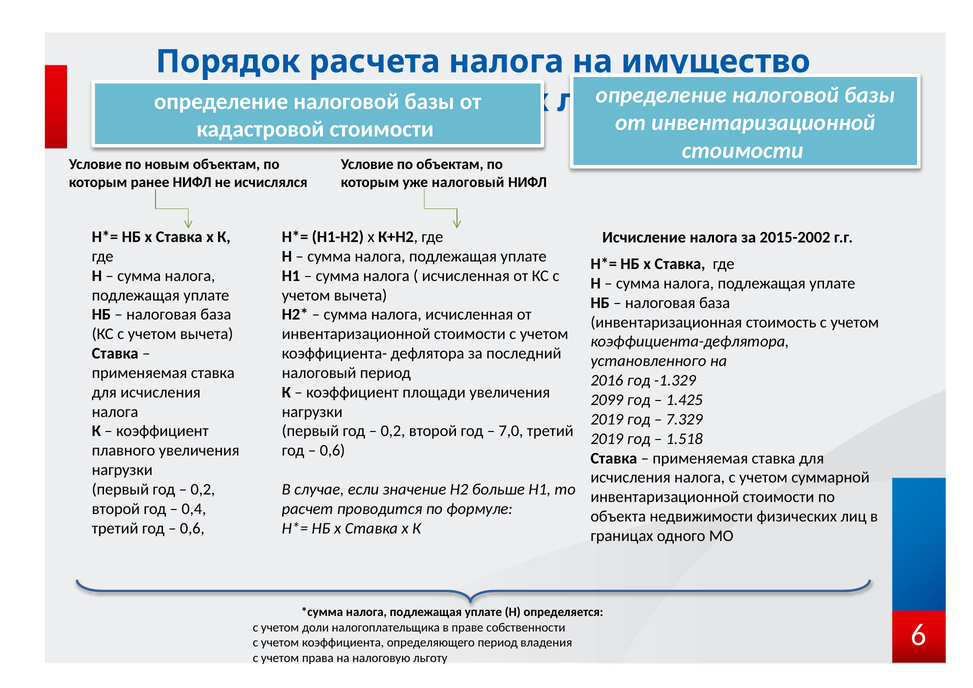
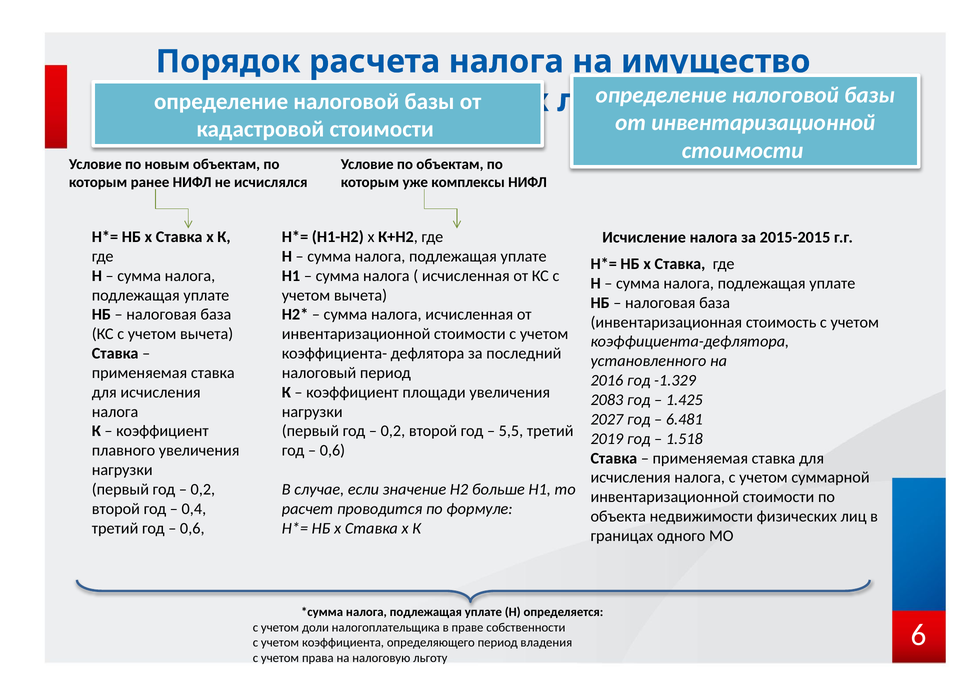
уже налоговый: налоговый -> комплексы
2015-2002: 2015-2002 -> 2015-2015
2099: 2099 -> 2083
2019 at (607, 419): 2019 -> 2027
7.329: 7.329 -> 6.481
7,0: 7,0 -> 5,5
